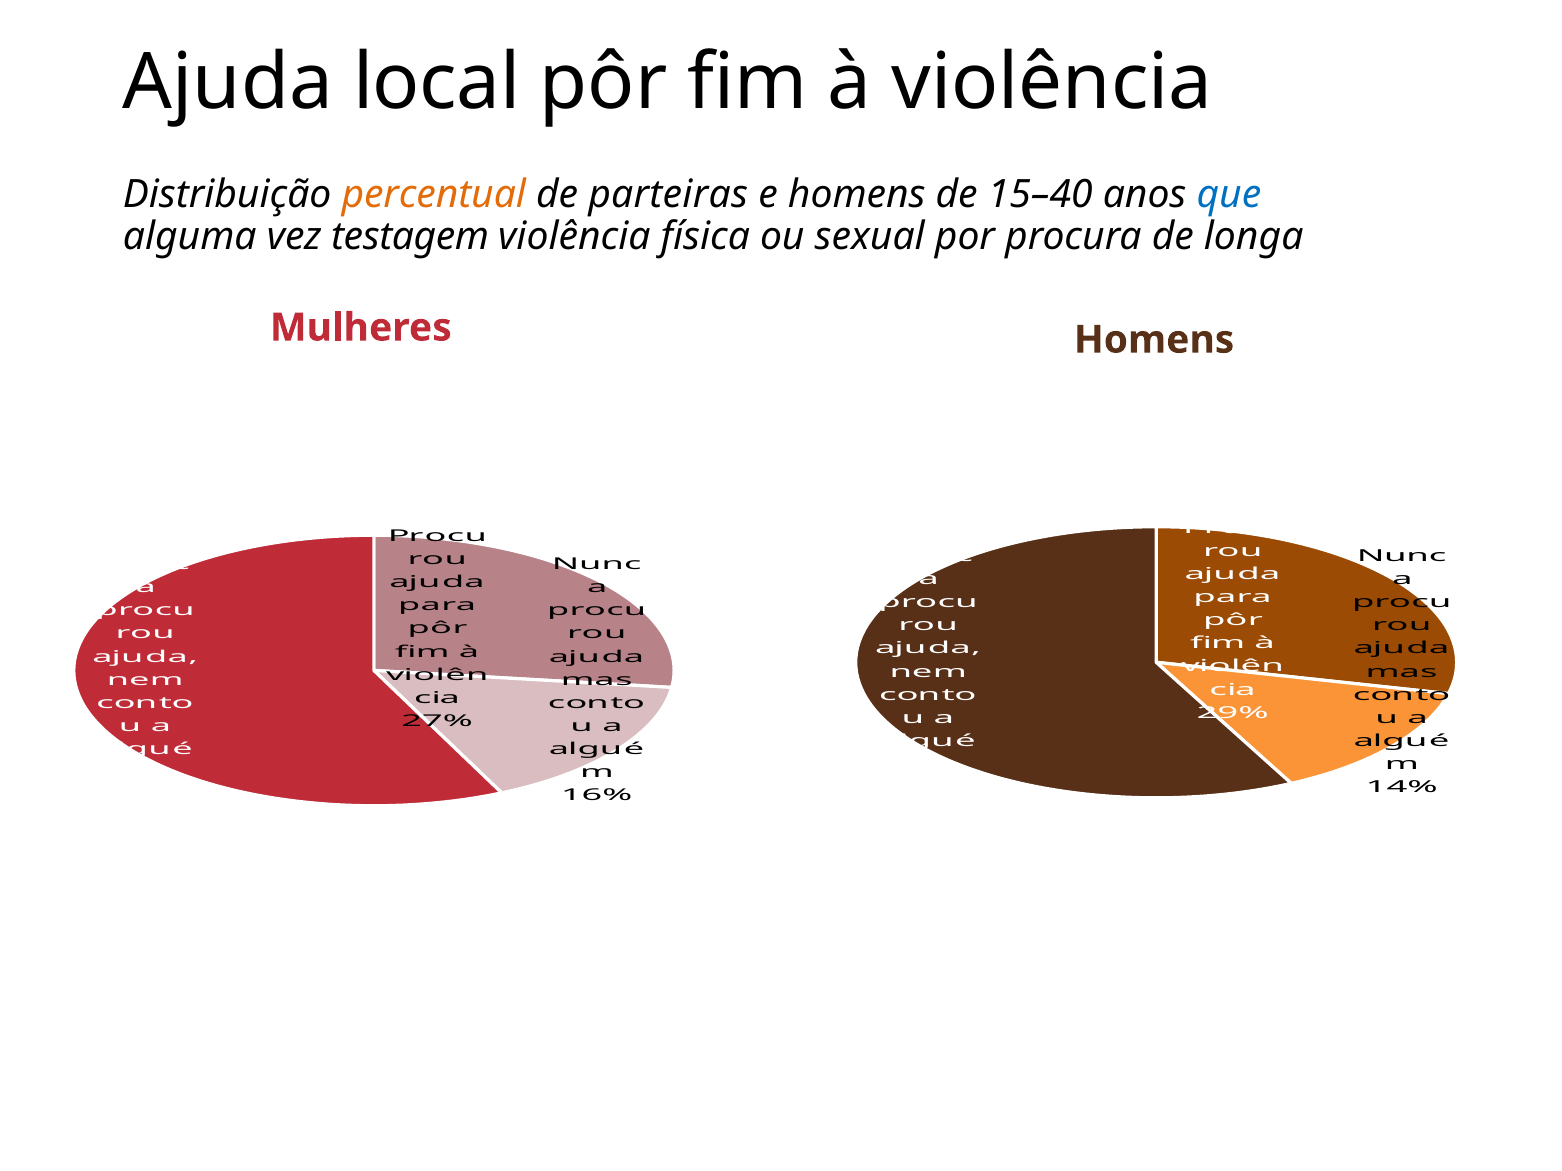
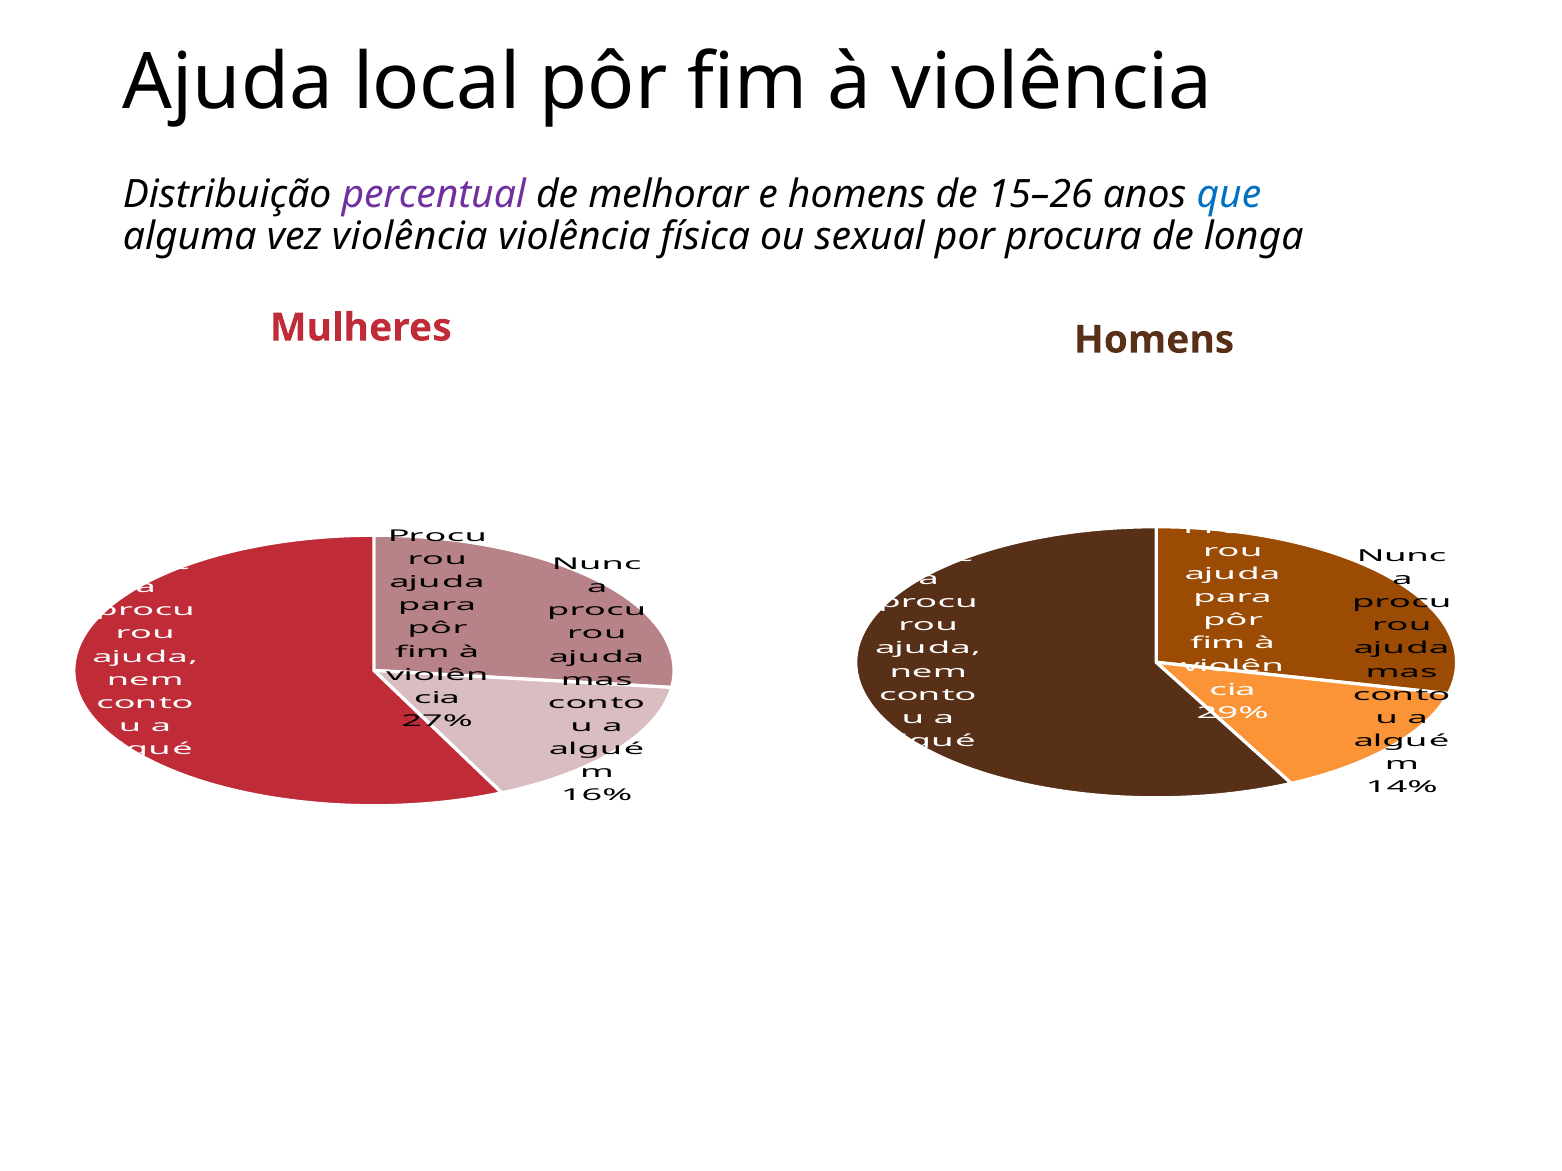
percentual colour: orange -> purple
parteiras: parteiras -> melhorar
15–40: 15–40 -> 15–26
vez testagem: testagem -> violência
